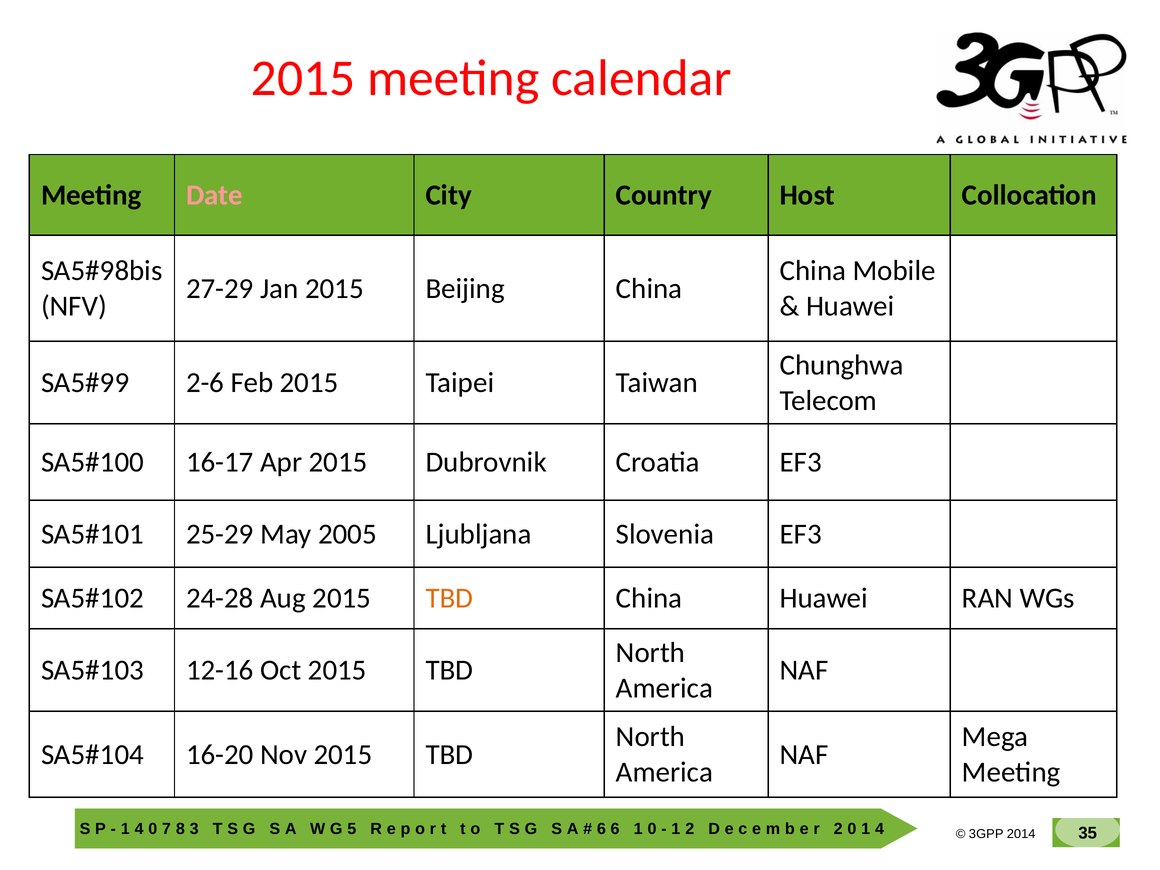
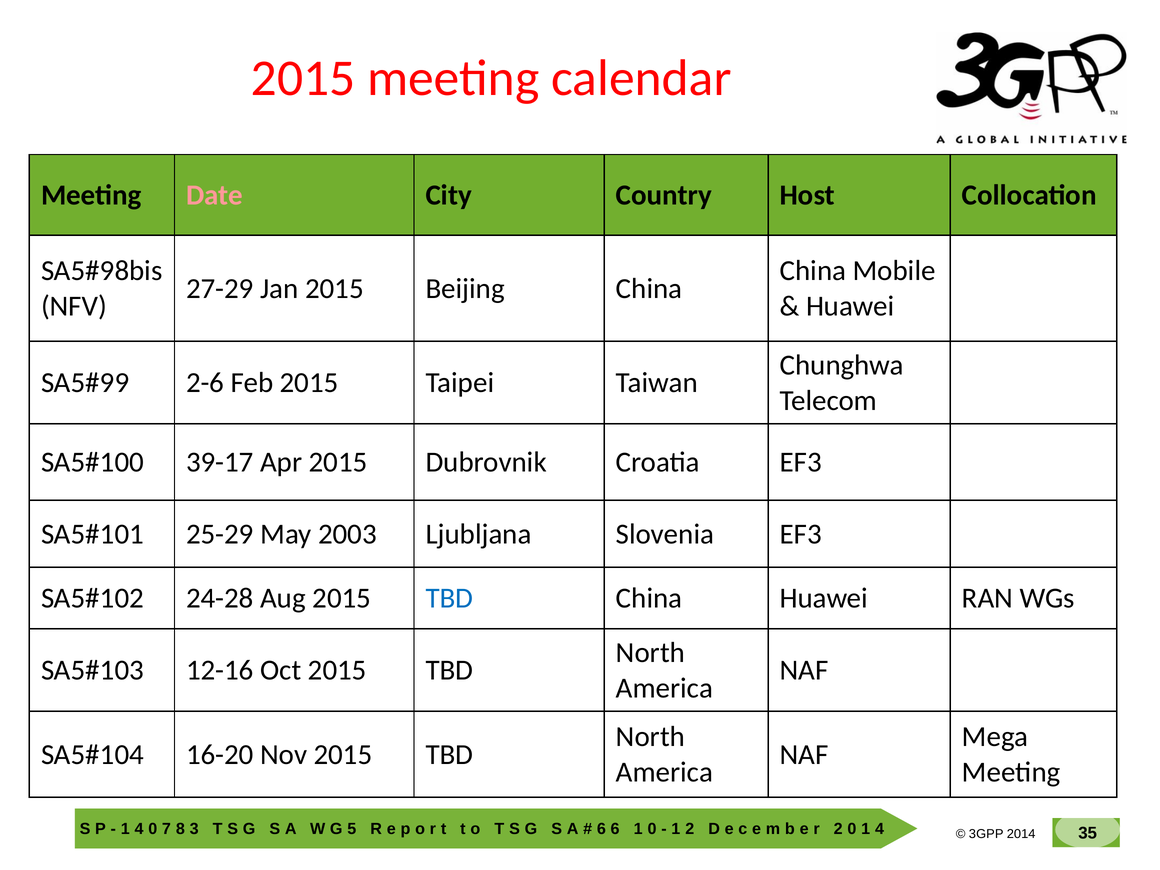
16-17: 16-17 -> 39-17
2005: 2005 -> 2003
TBD at (449, 598) colour: orange -> blue
